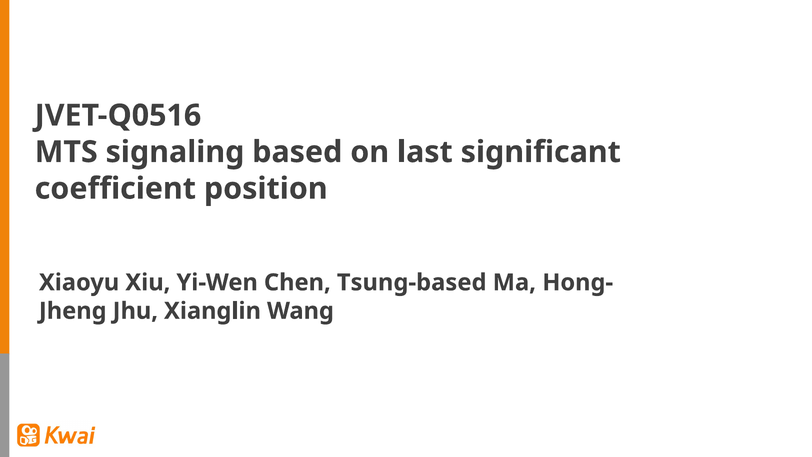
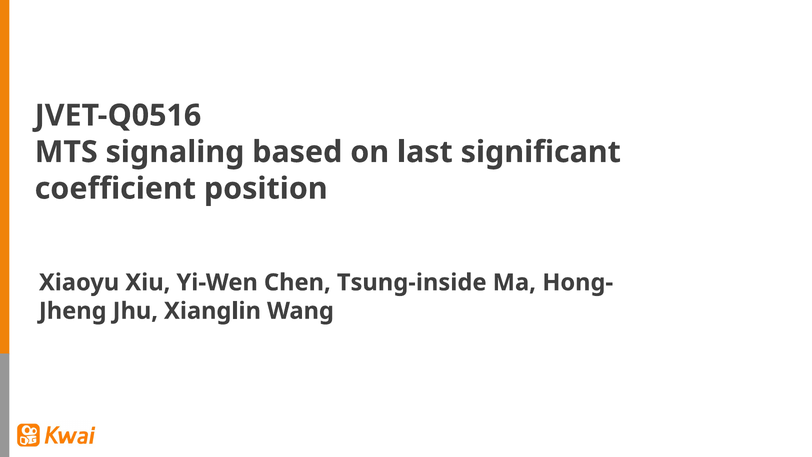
Tsung-based: Tsung-based -> Tsung-inside
